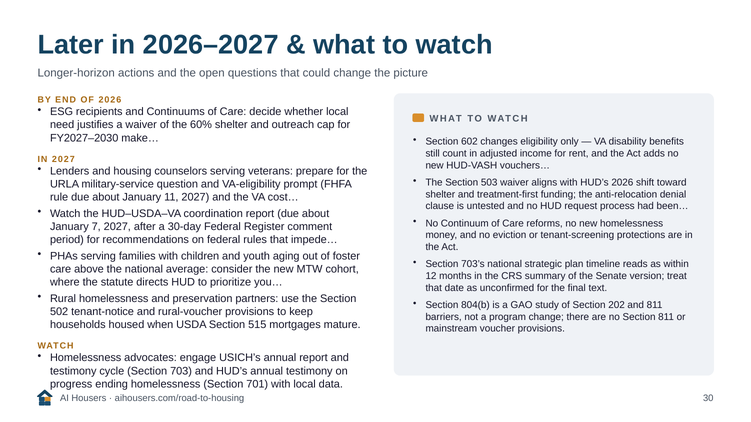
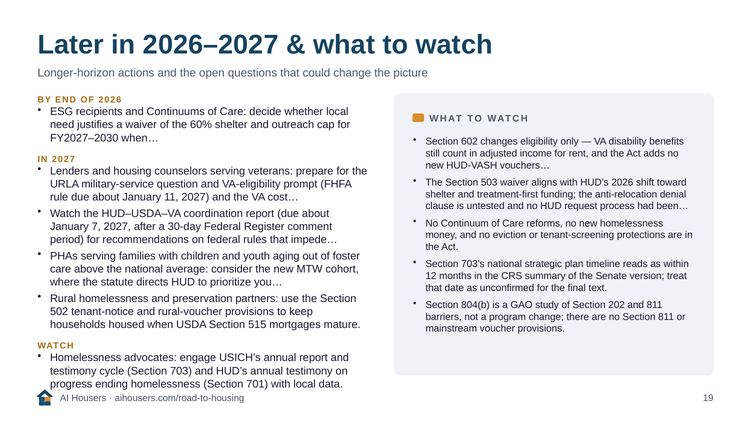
make…: make… -> when…
30: 30 -> 19
